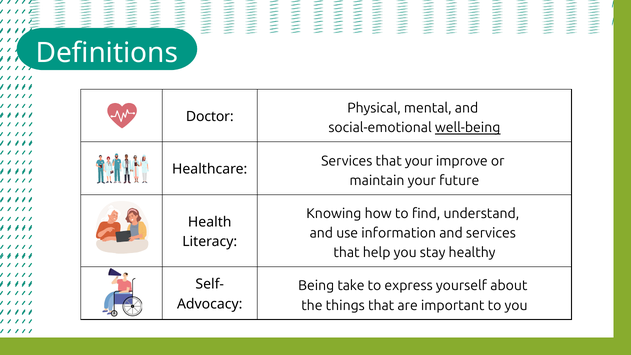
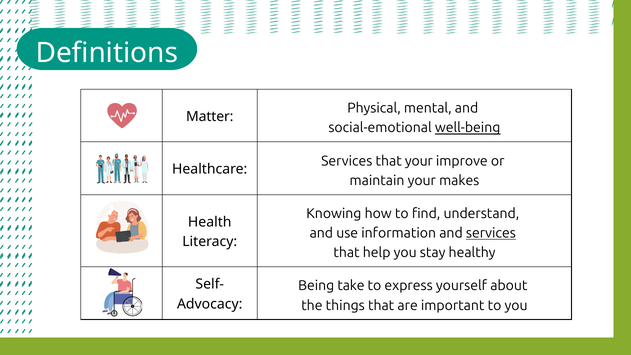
Doctor: Doctor -> Matter
future: future -> makes
services at (491, 233) underline: none -> present
